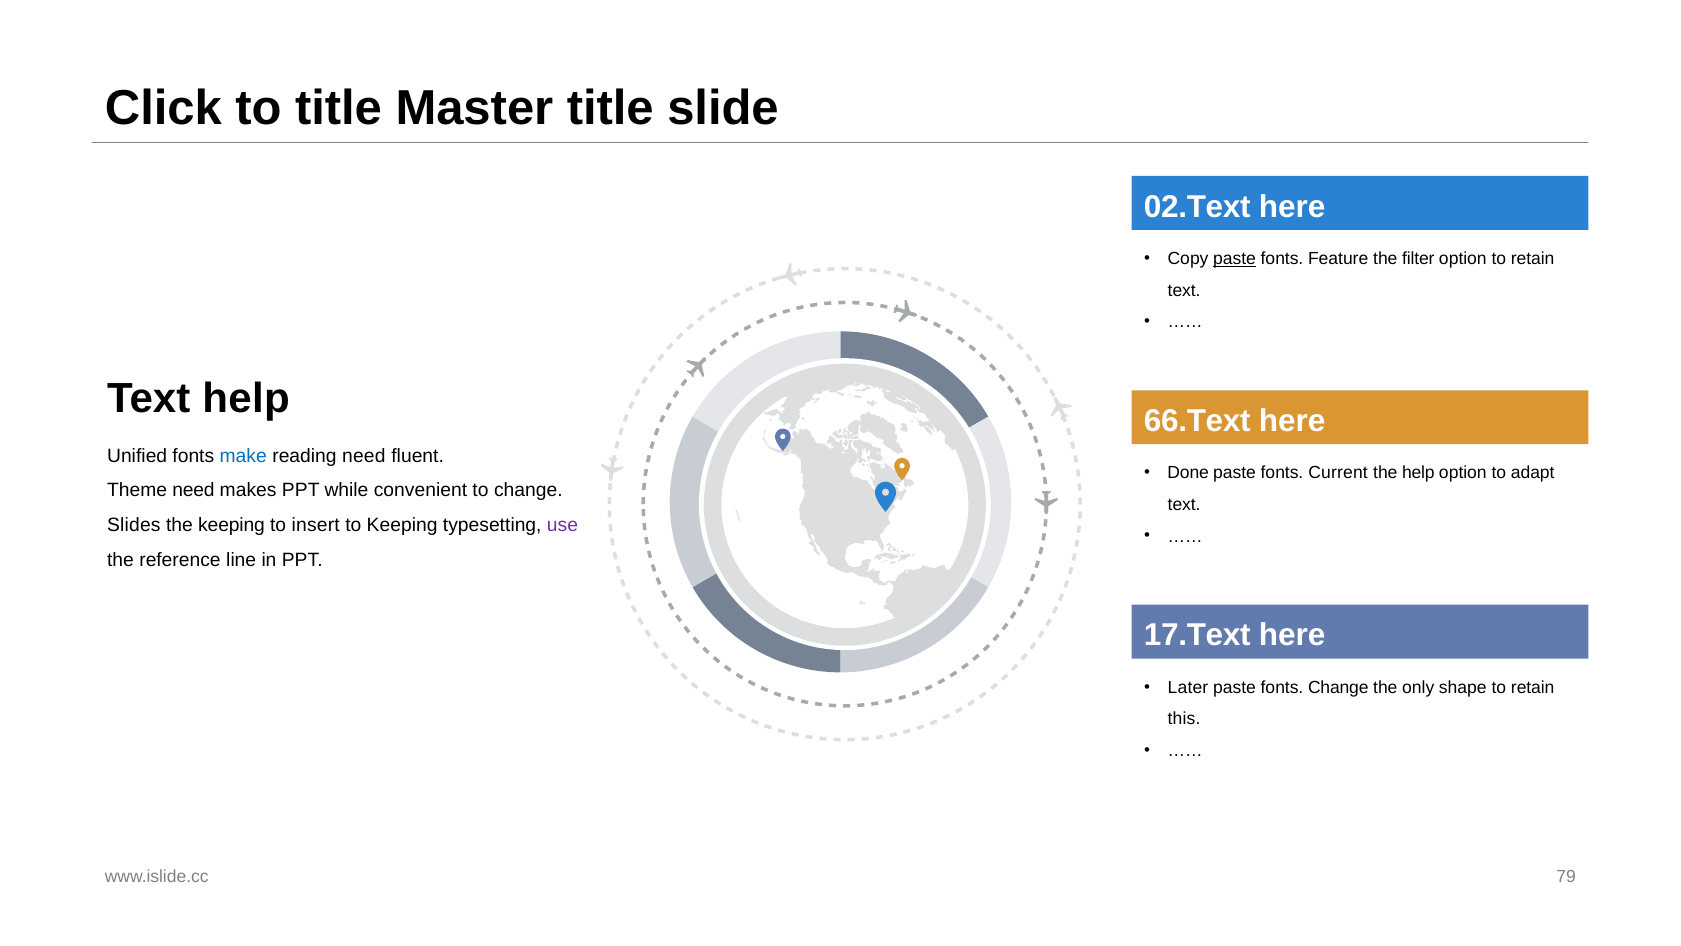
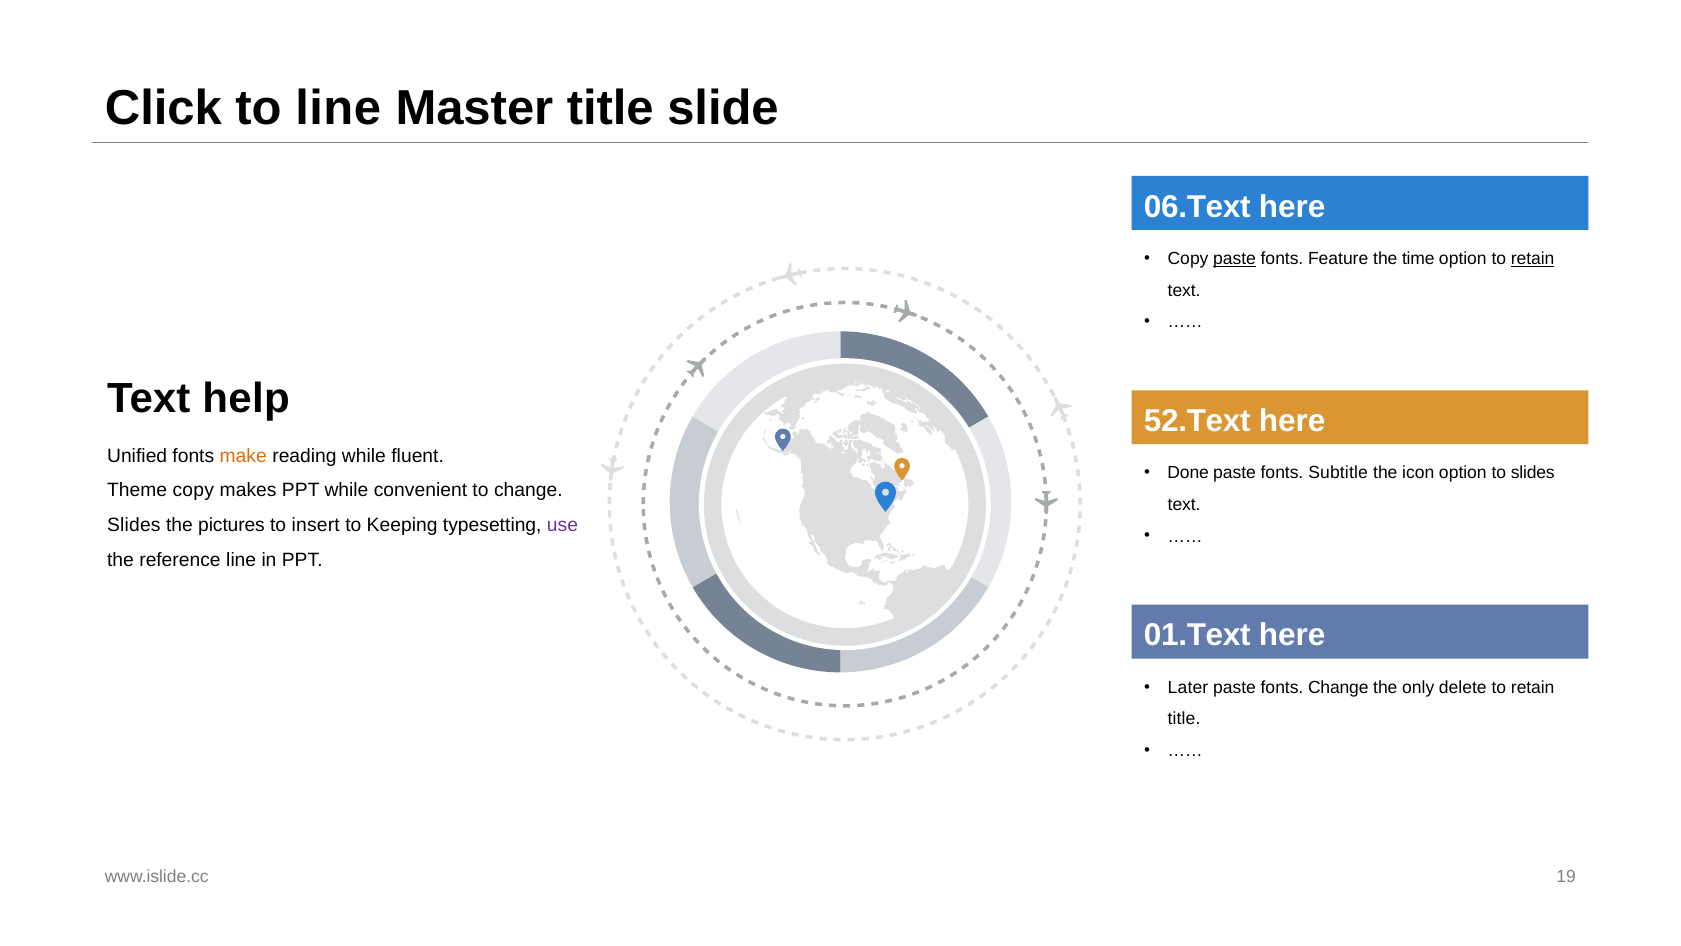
to title: title -> line
02.Text: 02.Text -> 06.Text
filter: filter -> time
retain at (1533, 259) underline: none -> present
66.Text: 66.Text -> 52.Text
make colour: blue -> orange
reading need: need -> while
Current: Current -> Subtitle
the help: help -> icon
to adapt: adapt -> slides
Theme need: need -> copy
the keeping: keeping -> pictures
17.Text: 17.Text -> 01.Text
shape: shape -> delete
this at (1184, 719): this -> title
79: 79 -> 19
